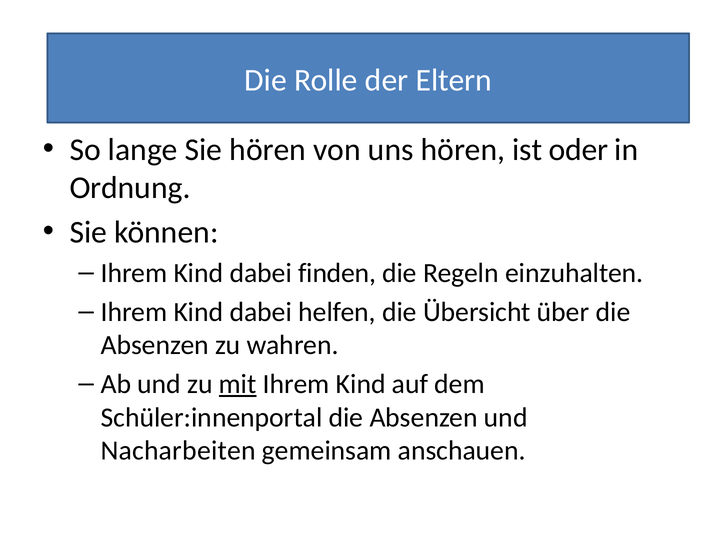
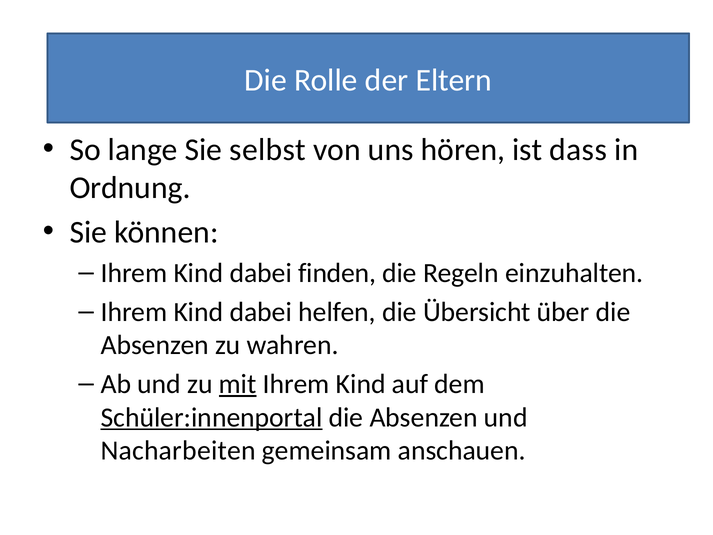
Sie hören: hören -> selbst
oder: oder -> dass
Schüler:innenportal underline: none -> present
